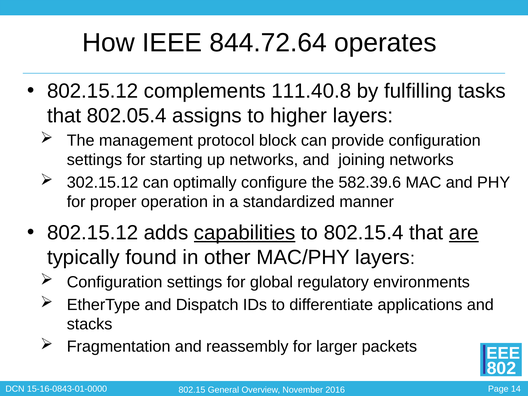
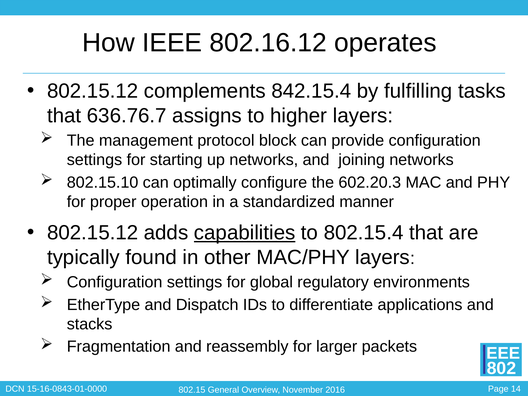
844.72.64: 844.72.64 -> 802.16.12
111.40.8: 111.40.8 -> 842.15.4
802.05.4: 802.05.4 -> 636.76.7
302.15.12: 302.15.12 -> 802.15.10
582.39.6: 582.39.6 -> 602.20.3
are underline: present -> none
